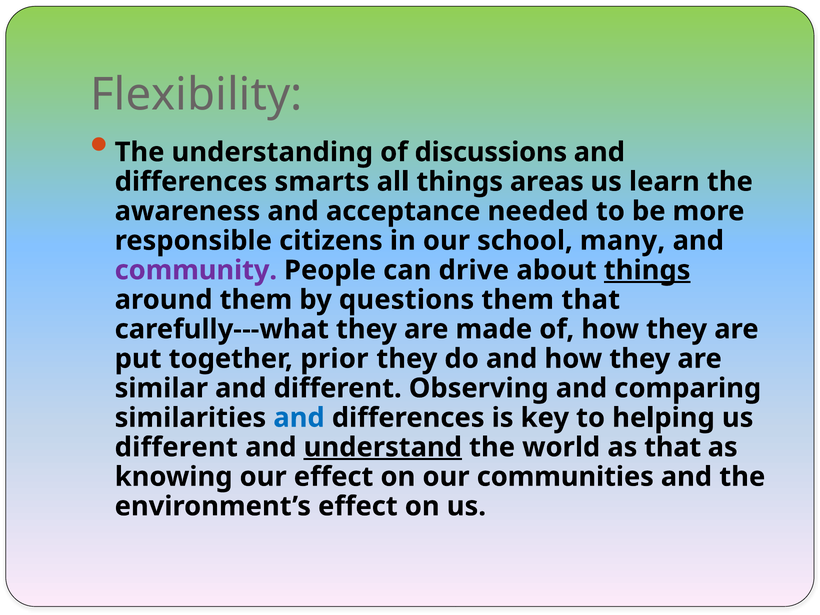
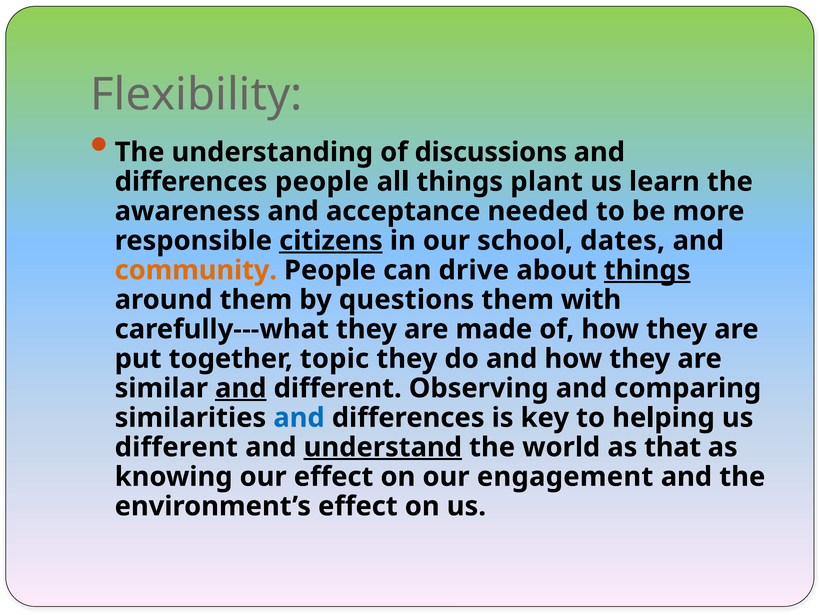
differences smarts: smarts -> people
areas: areas -> plant
citizens underline: none -> present
many: many -> dates
community colour: purple -> orange
them that: that -> with
prior: prior -> topic
and at (241, 388) underline: none -> present
communities: communities -> engagement
